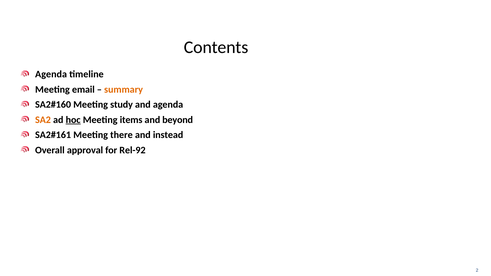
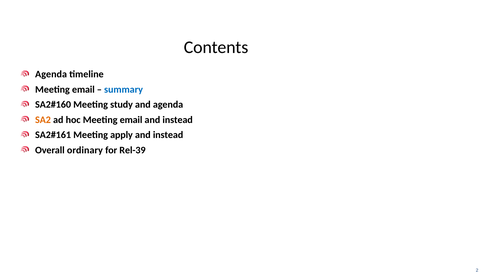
summary colour: orange -> blue
hoc underline: present -> none
items at (131, 120): items -> email
beyond at (178, 120): beyond -> instead
there: there -> apply
approval: approval -> ordinary
Rel-92: Rel-92 -> Rel-39
